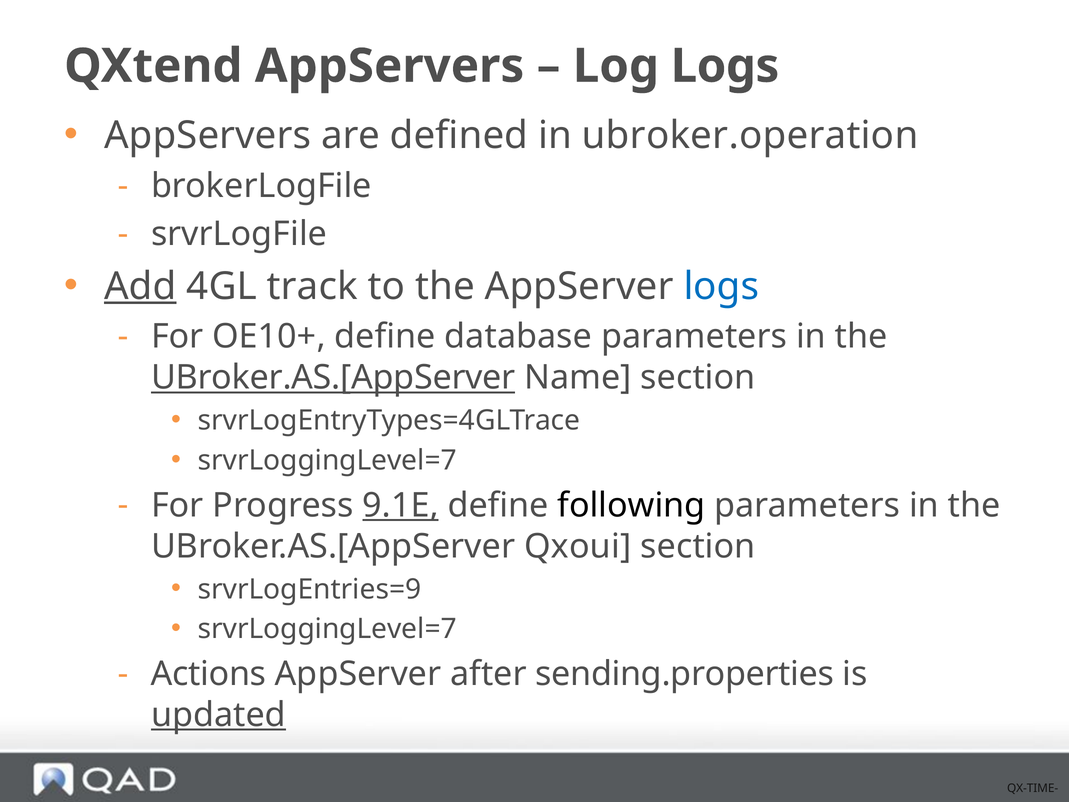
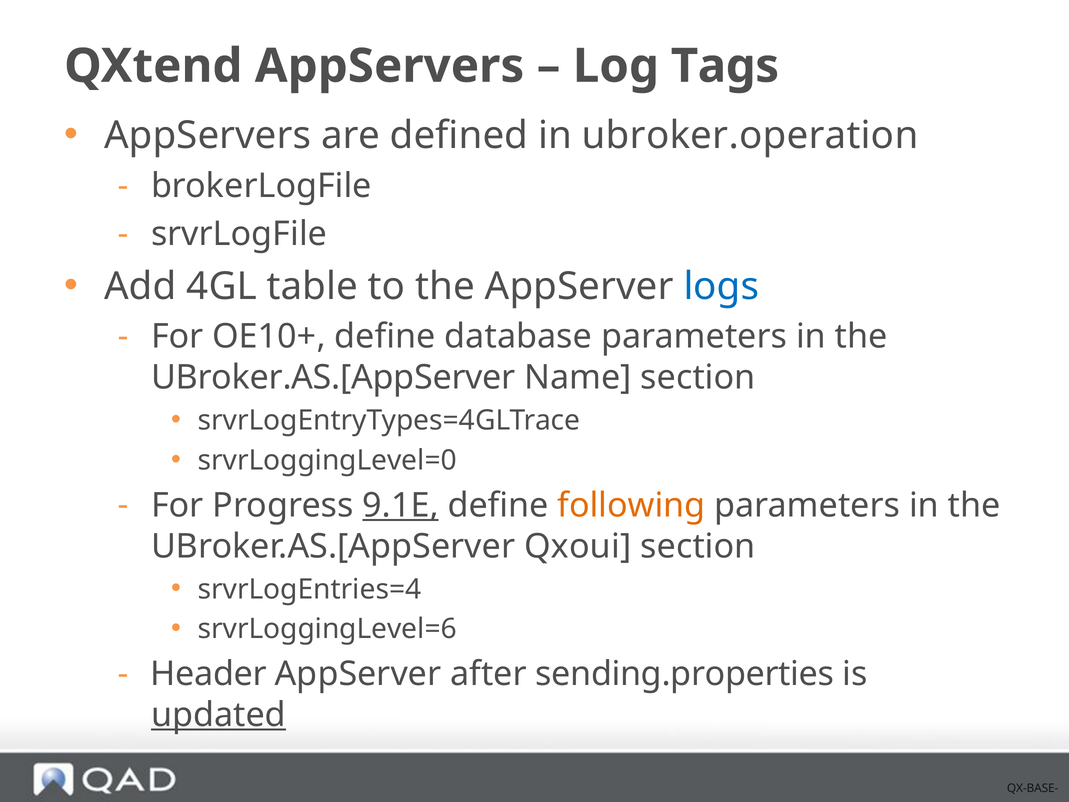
Log Logs: Logs -> Tags
Add underline: present -> none
track: track -> table
UBroker.AS.[AppServer at (333, 378) underline: present -> none
srvrLoggingLevel=7 at (327, 460): srvrLoggingLevel=7 -> srvrLoggingLevel=0
following colour: black -> orange
srvrLogEntries=9: srvrLogEntries=9 -> srvrLogEntries=4
srvrLoggingLevel=7 at (327, 629): srvrLoggingLevel=7 -> srvrLoggingLevel=6
Actions: Actions -> Header
QX-TIME-: QX-TIME- -> QX-BASE-
